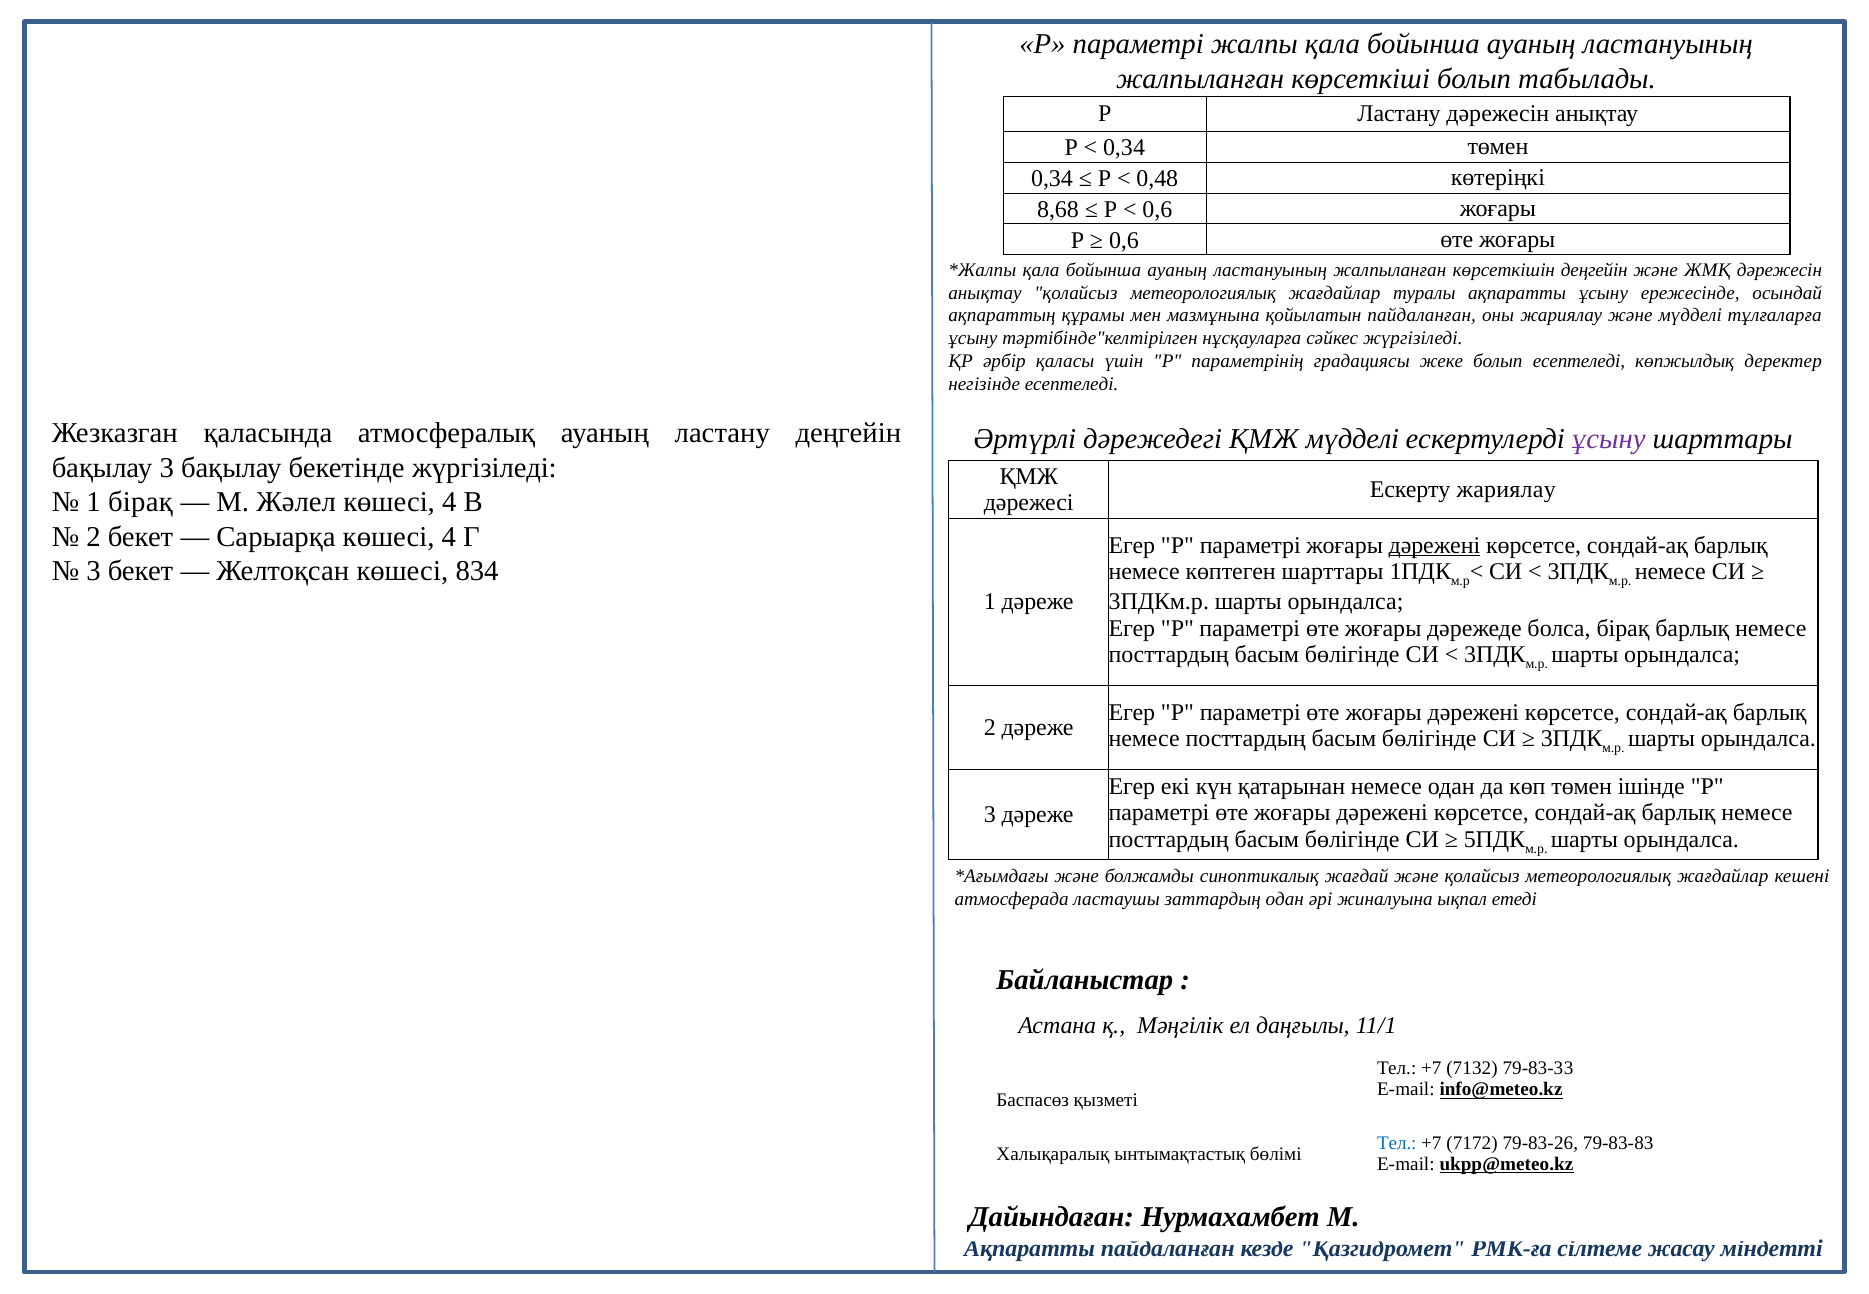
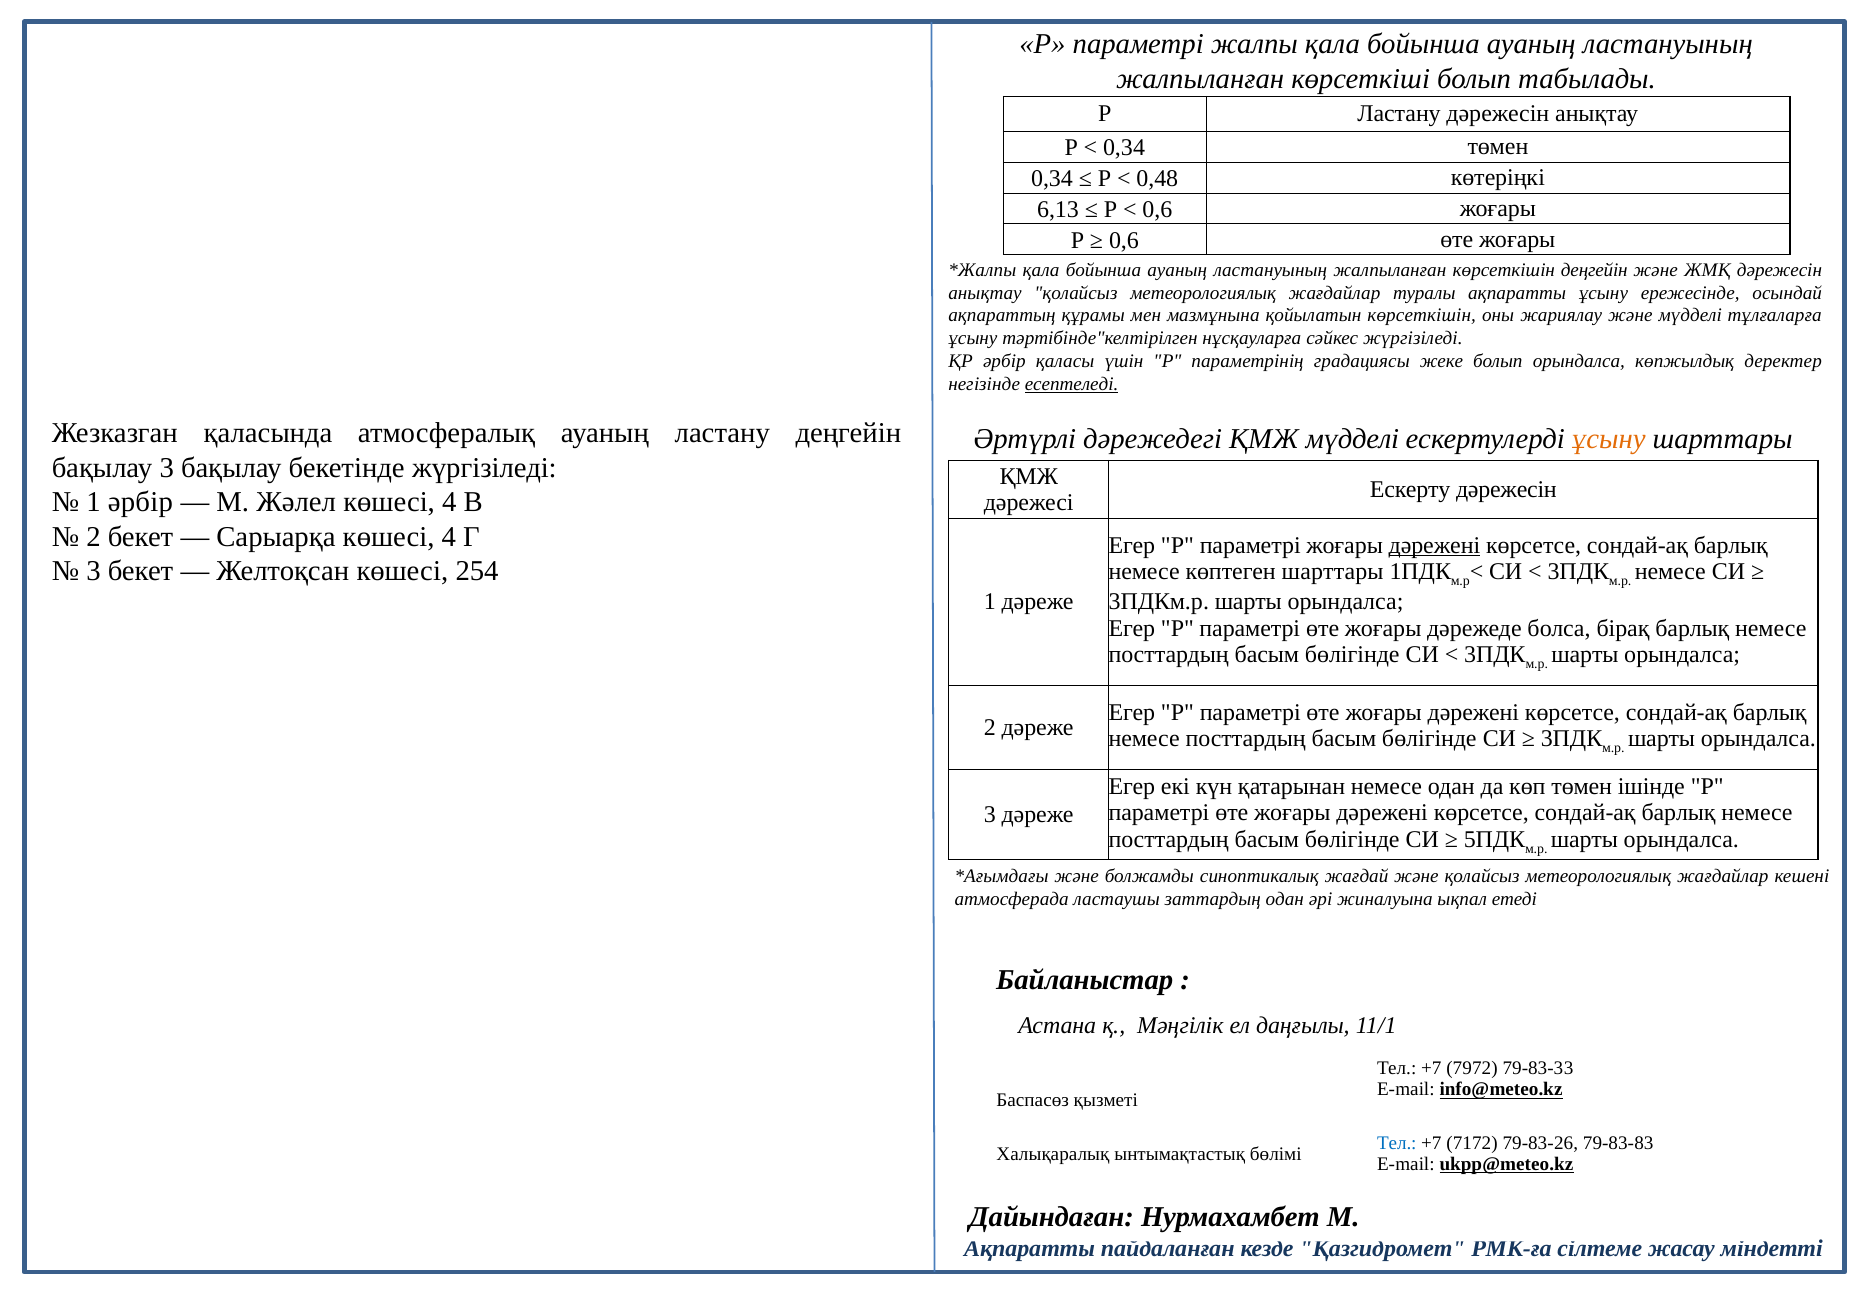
8,68: 8,68 -> 6,13
қойылатын пайдаланған: пайдаланған -> көрсеткішін
болып есептеледі: есептеледі -> орындалса
есептеледі at (1072, 385) underline: none -> present
ұсыну at (1609, 439) colour: purple -> orange
Ескерту жариялау: жариялау -> дәрежесін
1 бірақ: бірақ -> әрбір
834: 834 -> 254
7132: 7132 -> 7972
